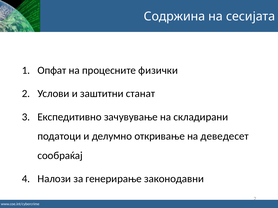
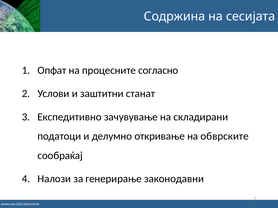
физички: физички -> согласно
деведесет: деведесет -> обврските
